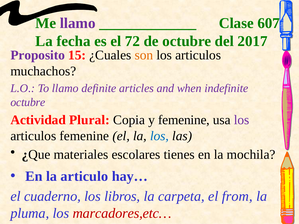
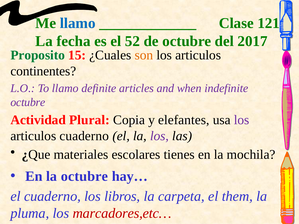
llamo at (78, 23) colour: purple -> blue
607: 607 -> 121
72: 72 -> 52
Proposito colour: purple -> green
muchachos: muchachos -> continentes
y femenine: femenine -> elefantes
articulos femenine: femenine -> cuaderno
los at (159, 136) colour: blue -> purple
la articulo: articulo -> octubre
from: from -> them
